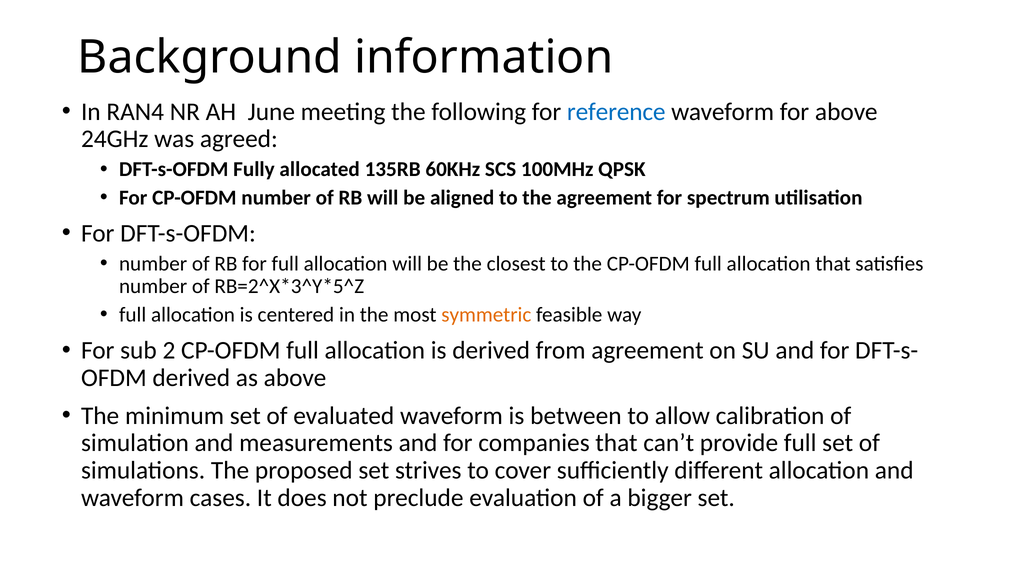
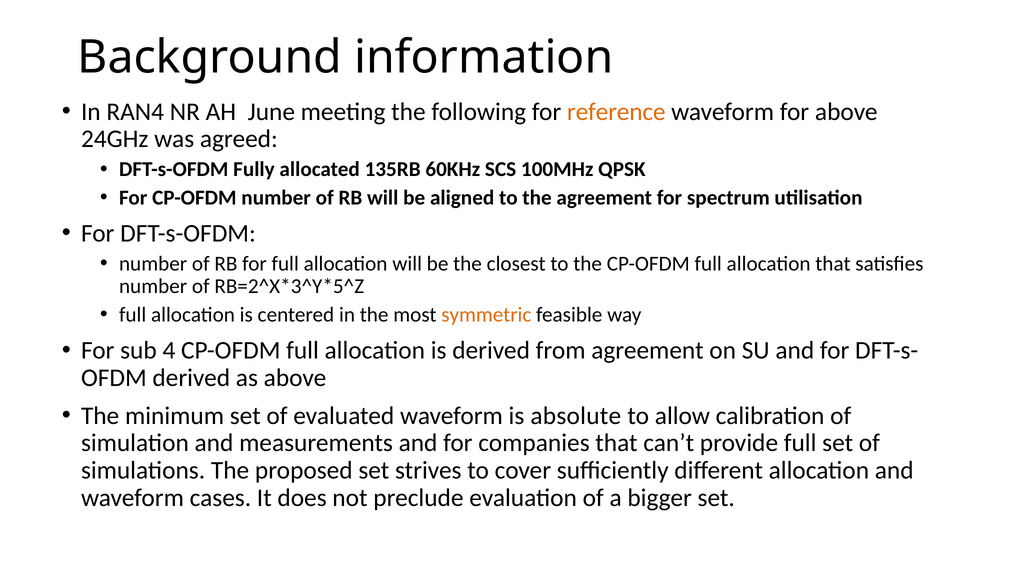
reference colour: blue -> orange
2: 2 -> 4
between: between -> absolute
